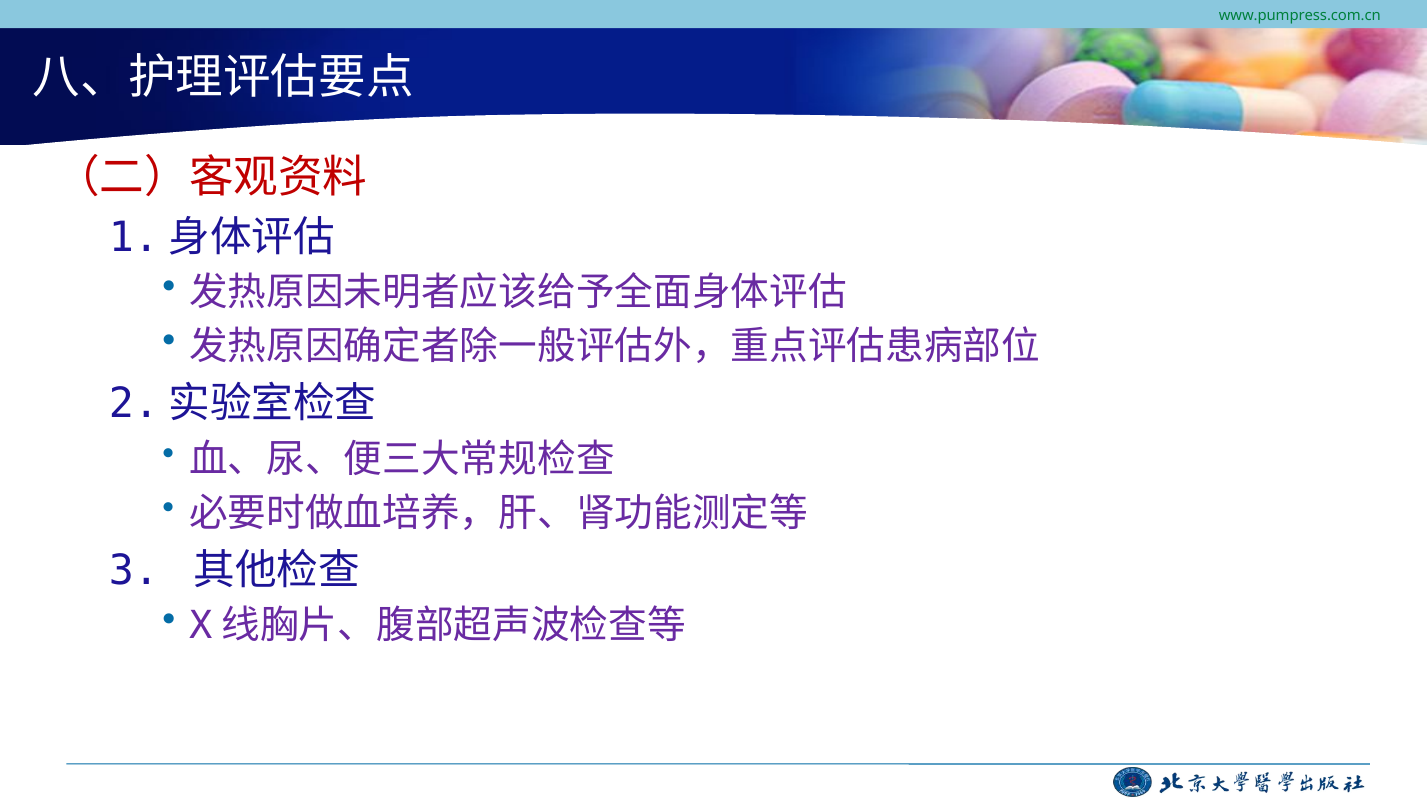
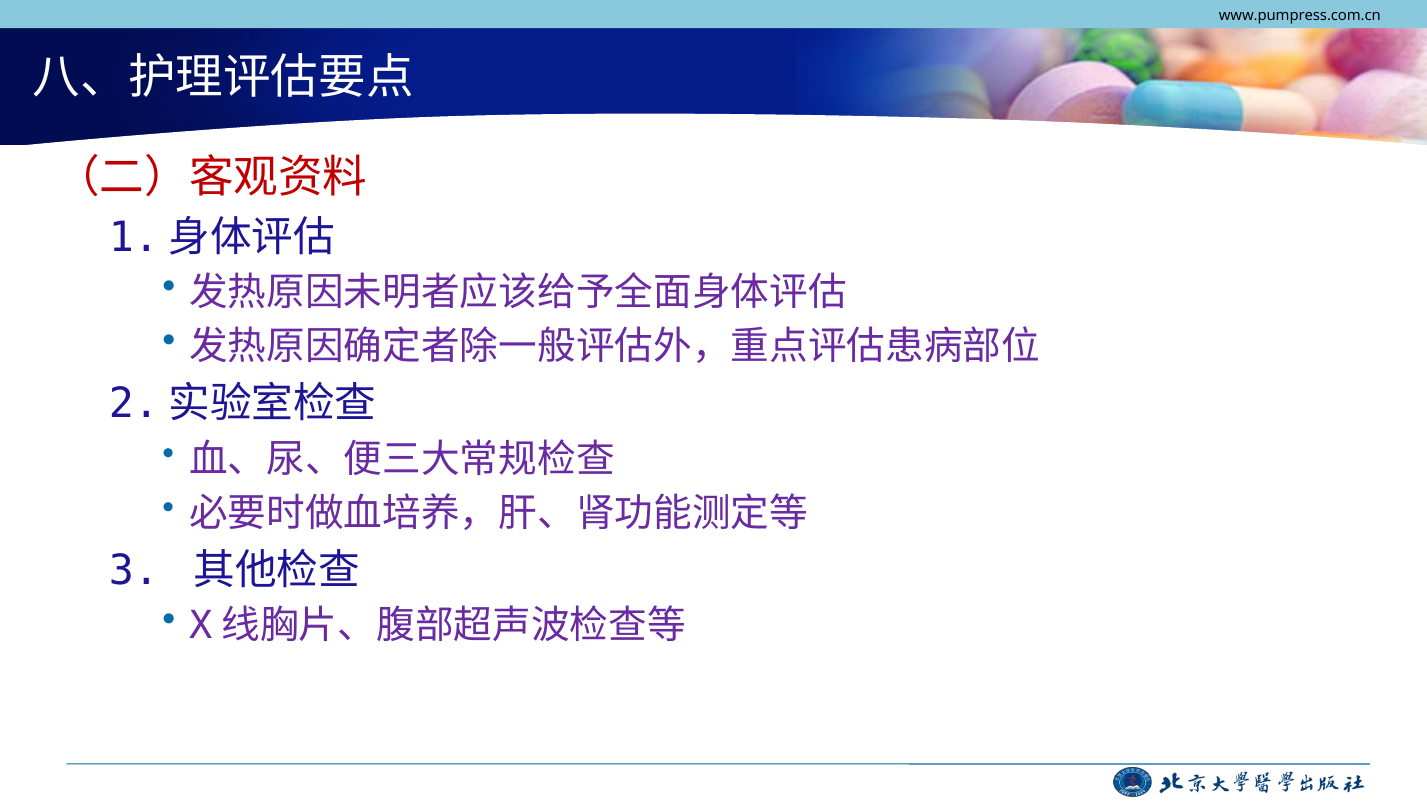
www.pumpress.com.cn colour: green -> black
